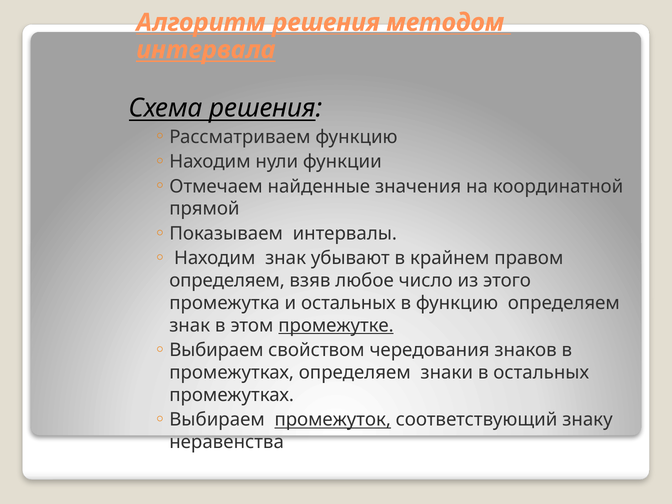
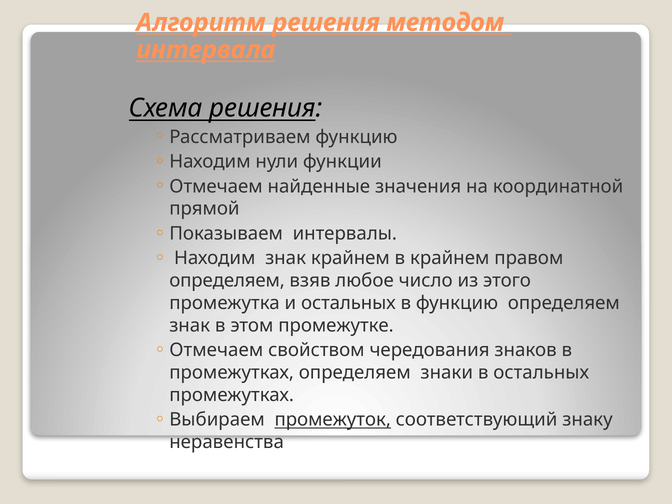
знак убывают: убывают -> крайнем
промежутке underline: present -> none
Выбираем at (216, 350): Выбираем -> Отмечаем
